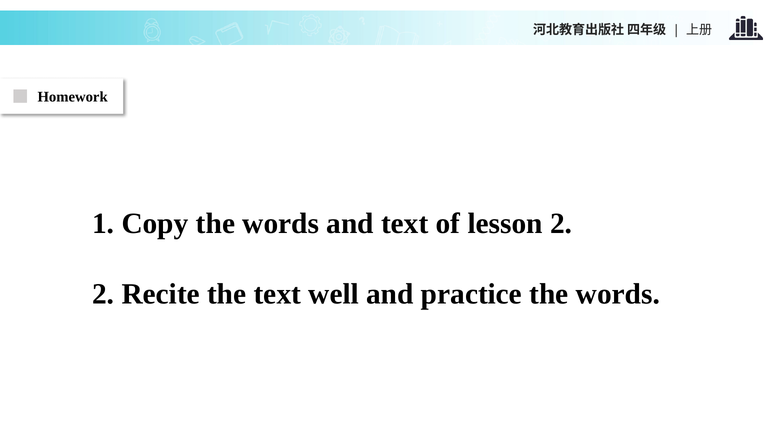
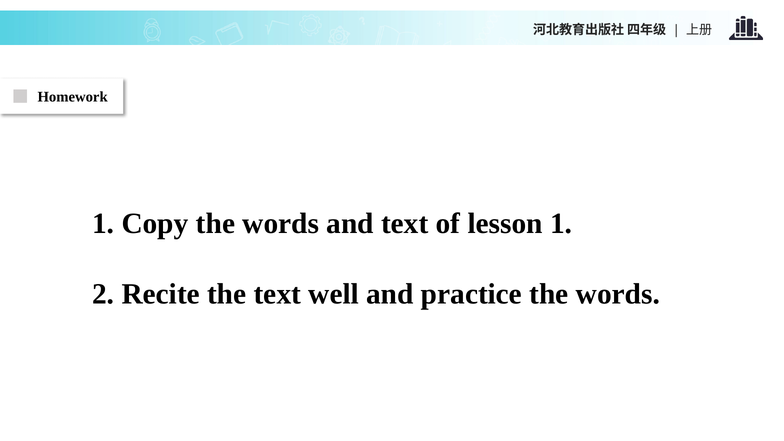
lesson 2: 2 -> 1
